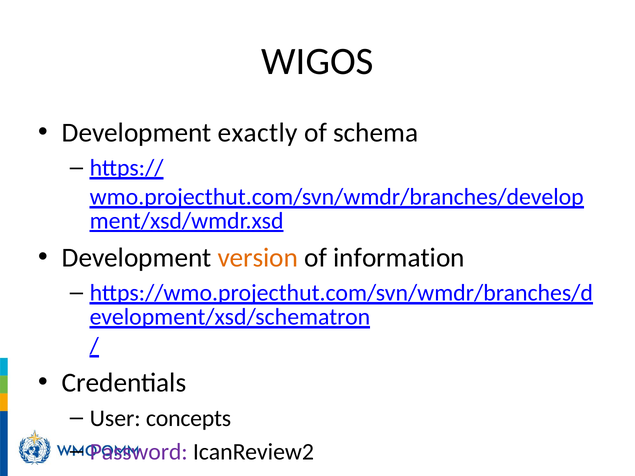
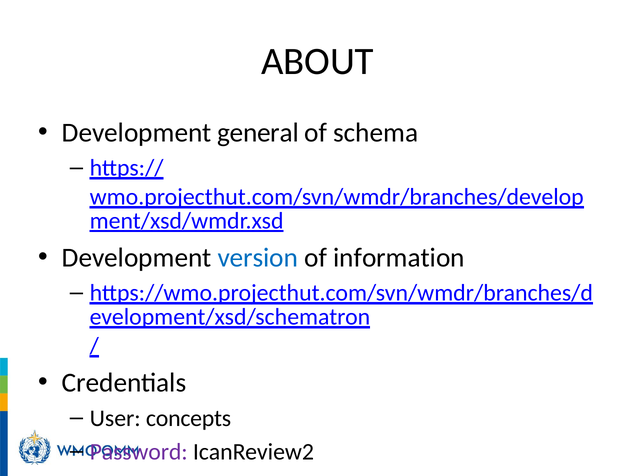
WIGOS: WIGOS -> ABOUT
exactly: exactly -> general
version colour: orange -> blue
